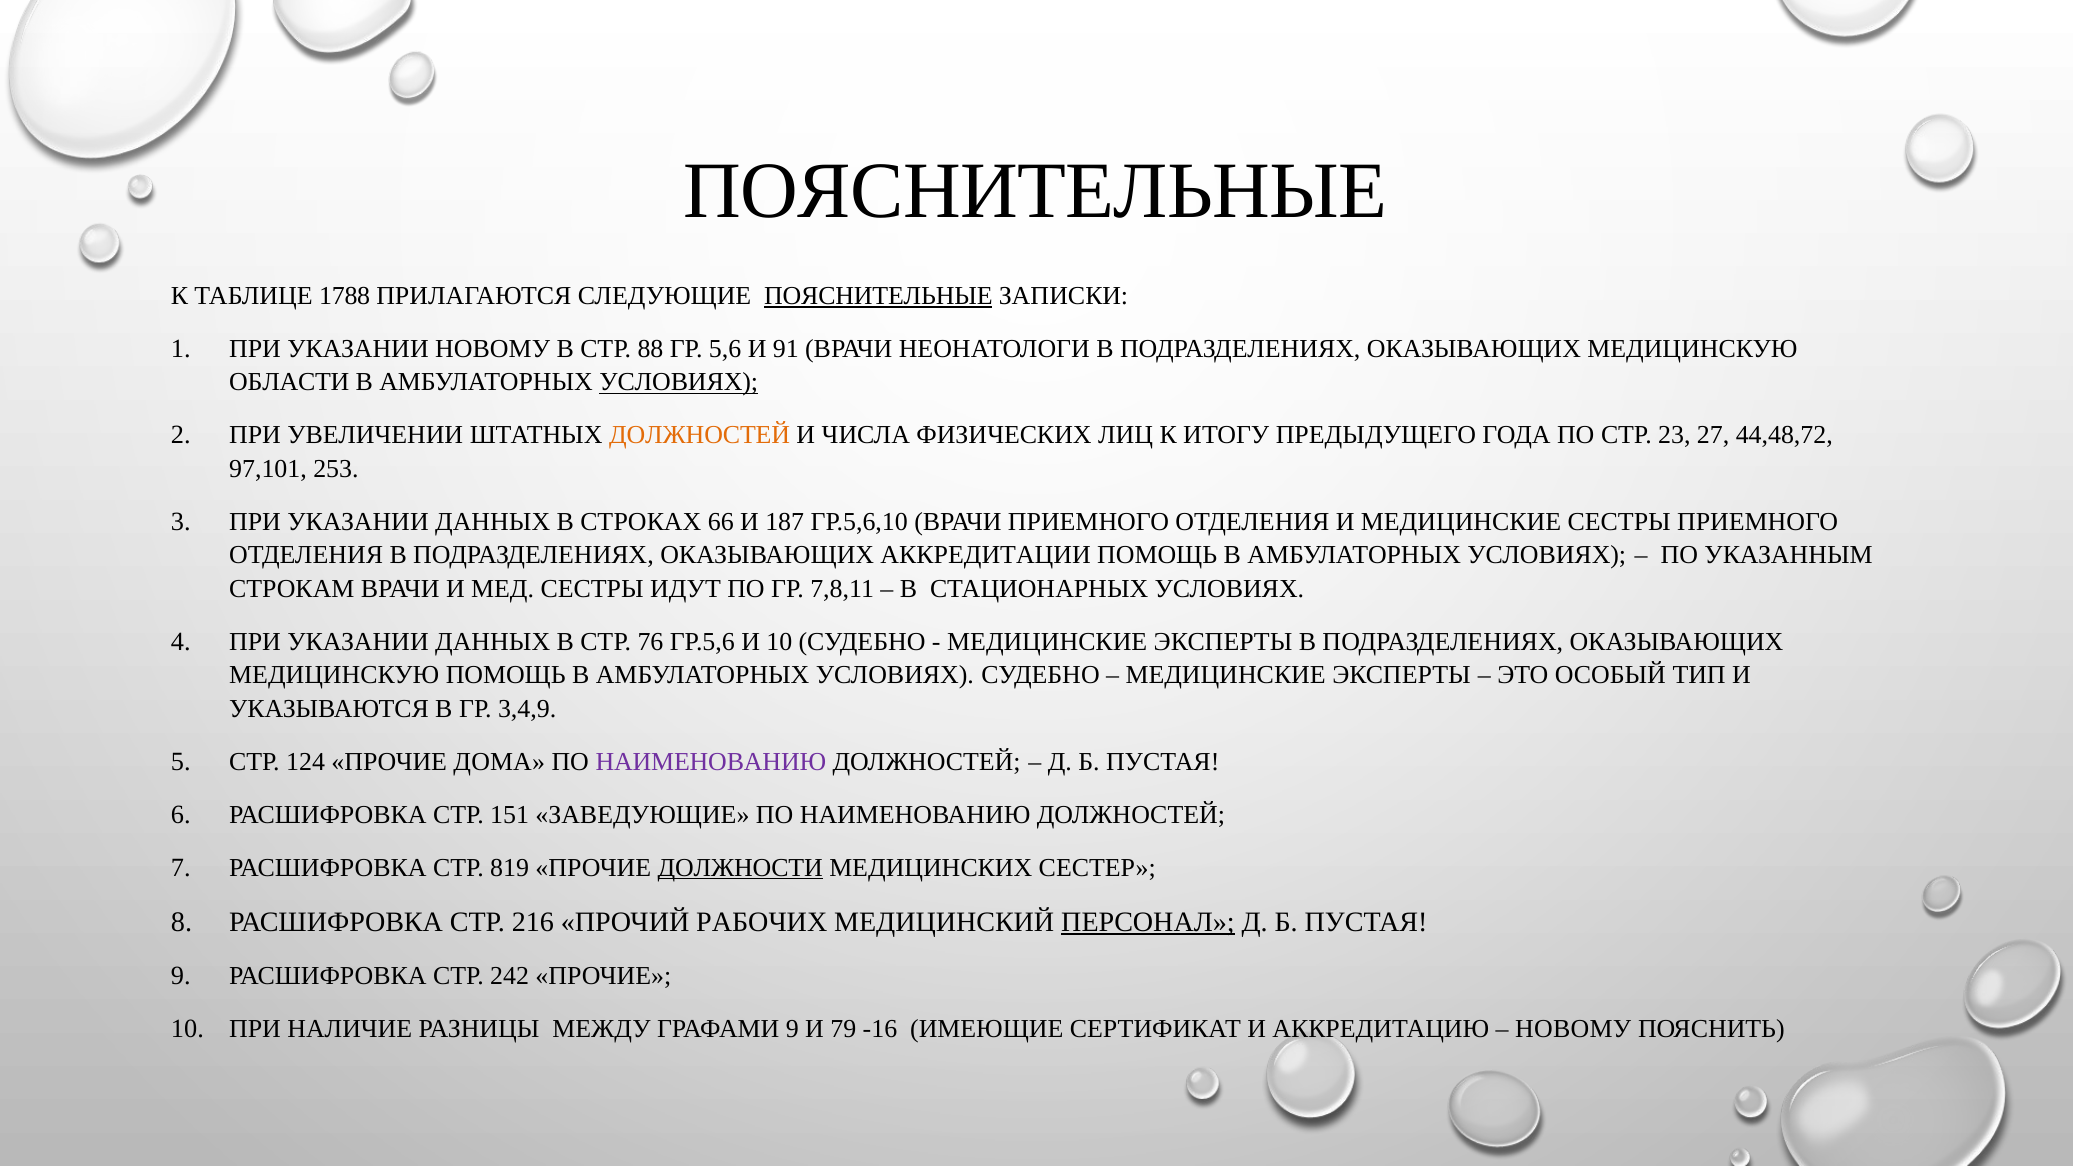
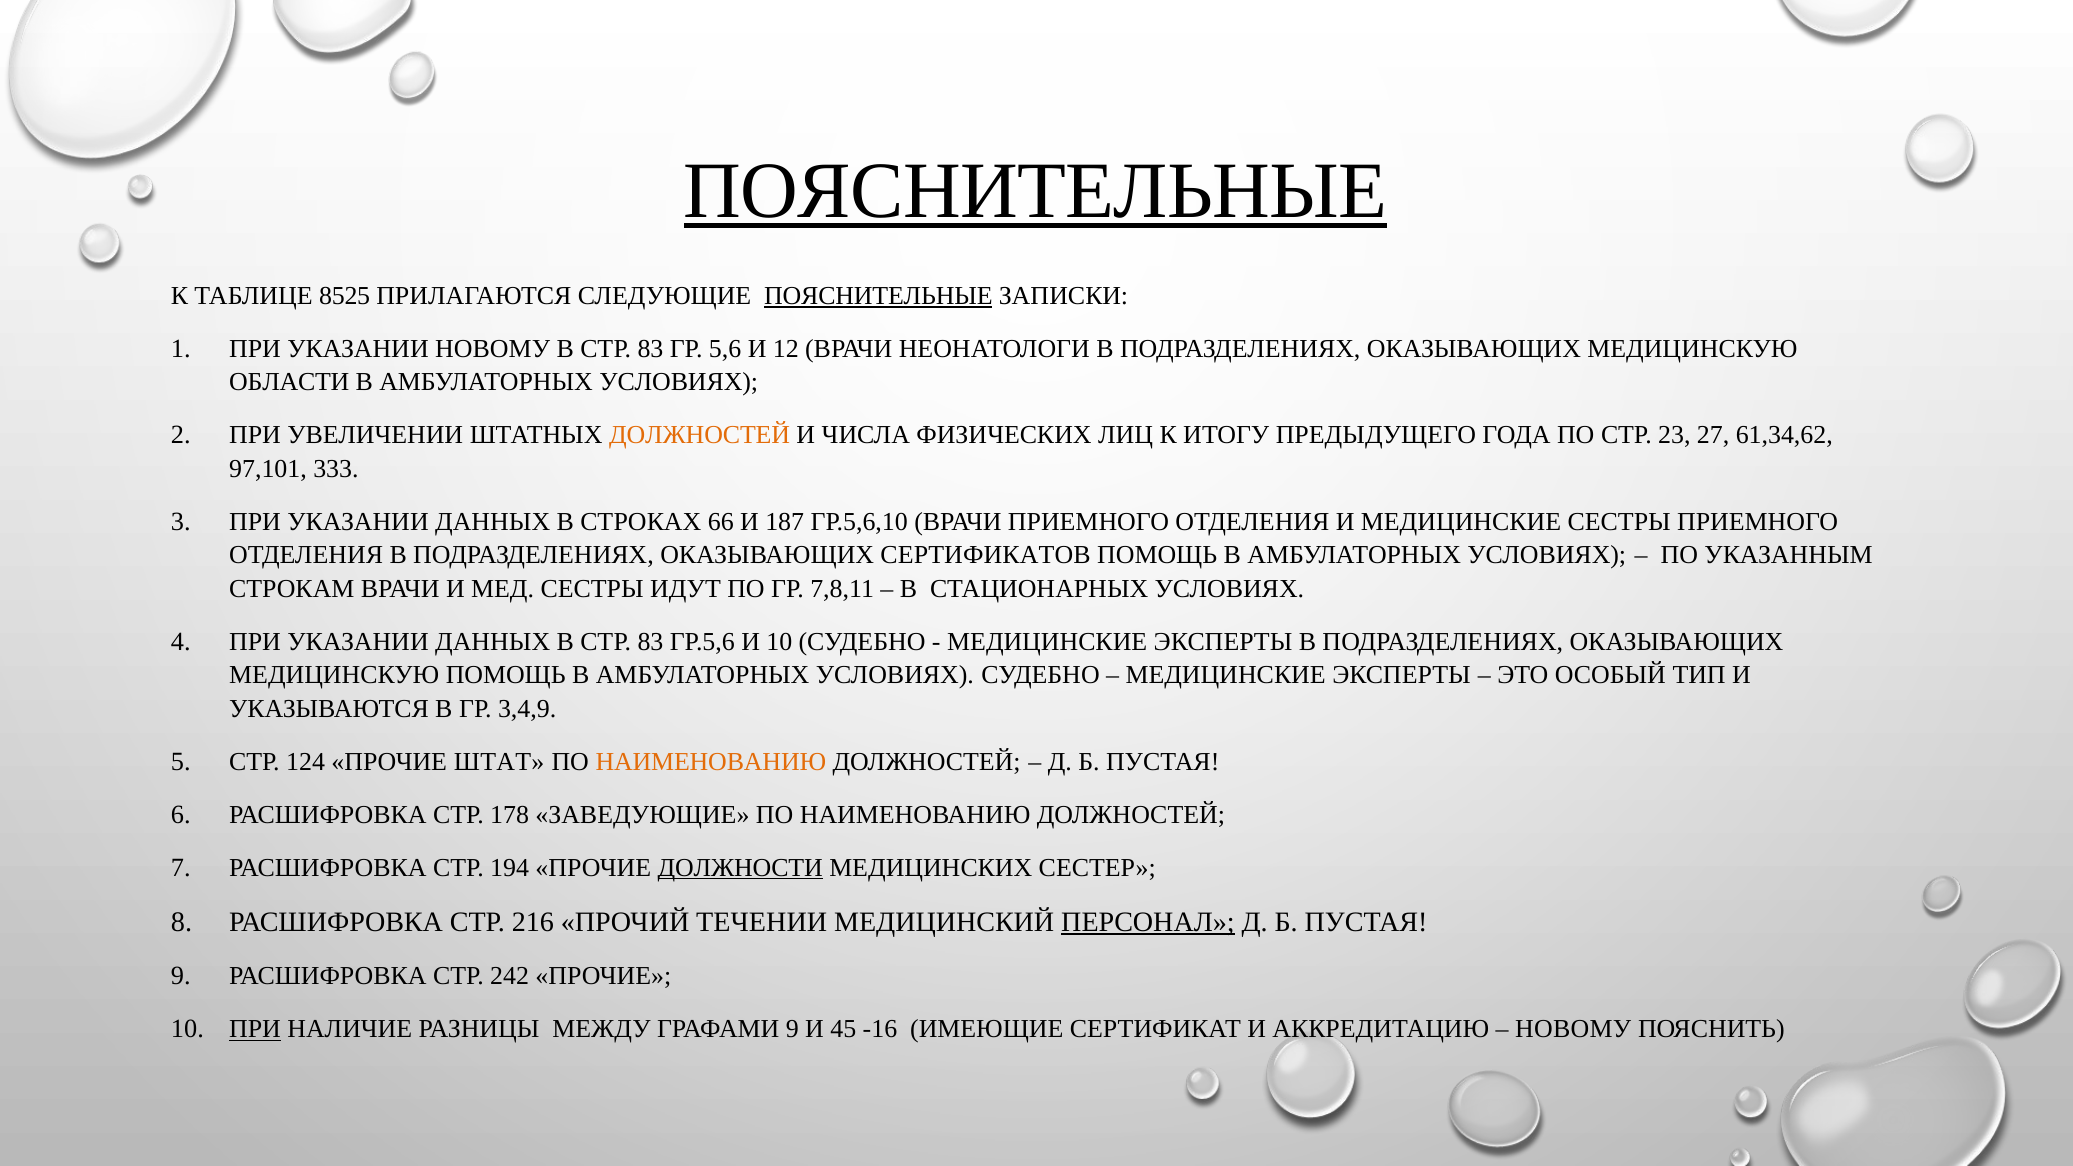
ПОЯСНИТЕЛЬНЫЕ at (1035, 191) underline: none -> present
1788: 1788 -> 8525
88 at (650, 349): 88 -> 83
91: 91 -> 12
УСЛОВИЯХ at (679, 382) underline: present -> none
44,48,72: 44,48,72 -> 61,34,62
253: 253 -> 333
АККРЕДИТАЦИИ: АККРЕДИТАЦИИ -> СЕРТИФИКАТОВ
ДАННЫХ В СТР 76: 76 -> 83
ДОМА: ДОМА -> ШТАТ
НАИМЕНОВАНИЮ at (711, 762) colour: purple -> orange
151: 151 -> 178
819: 819 -> 194
РАБОЧИХ: РАБОЧИХ -> ТЕЧЕНИИ
ПРИ at (255, 1029) underline: none -> present
79: 79 -> 45
